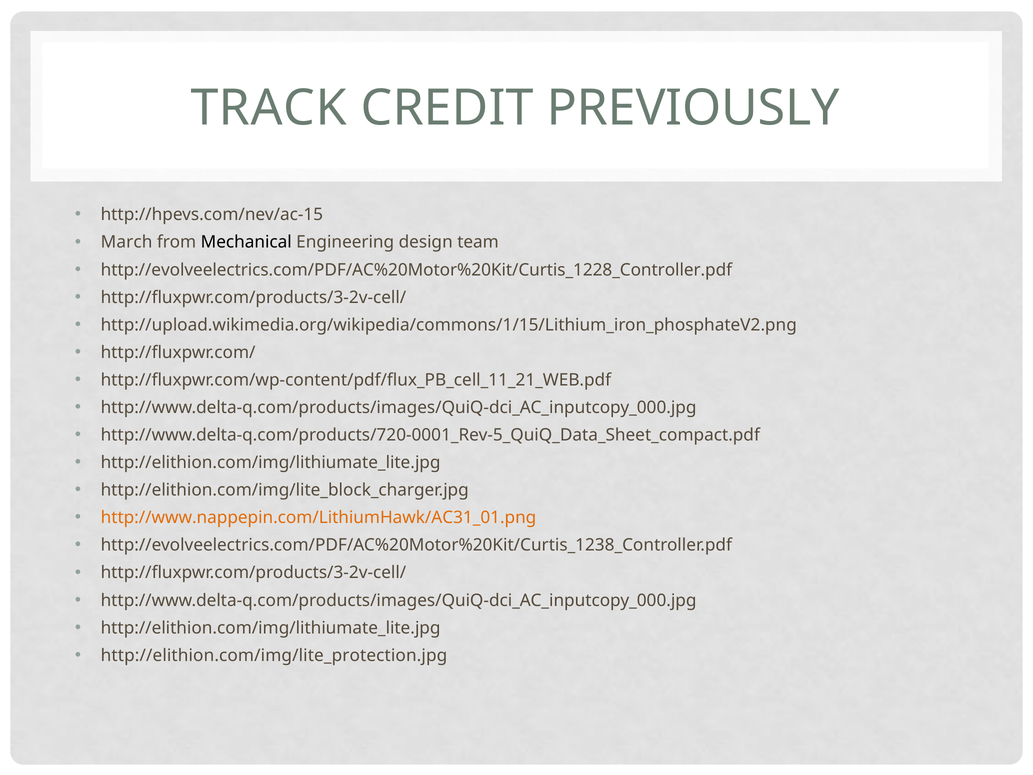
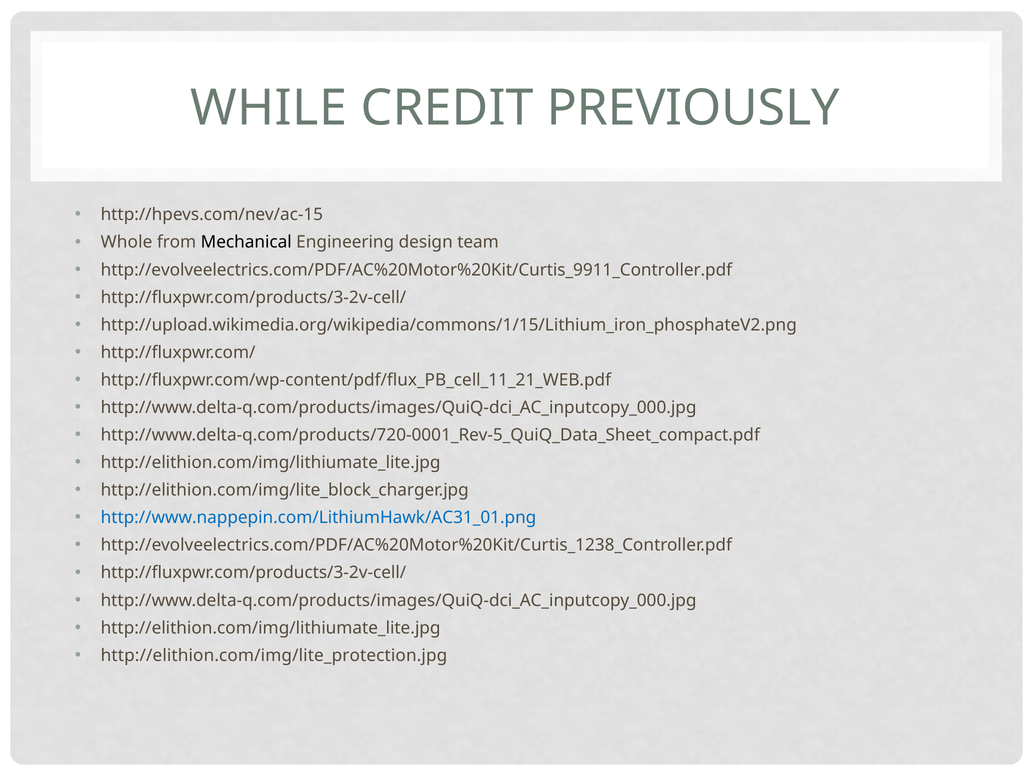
TRACK: TRACK -> WHILE
March: March -> Whole
http://evolveelectrics.com/PDF/AC%20Motor%20Kit/Curtis_1228_Controller.pdf: http://evolveelectrics.com/PDF/AC%20Motor%20Kit/Curtis_1228_Controller.pdf -> http://evolveelectrics.com/PDF/AC%20Motor%20Kit/Curtis_9911_Controller.pdf
http://www.nappepin.com/LithiumHawk/AC31_01.png colour: orange -> blue
